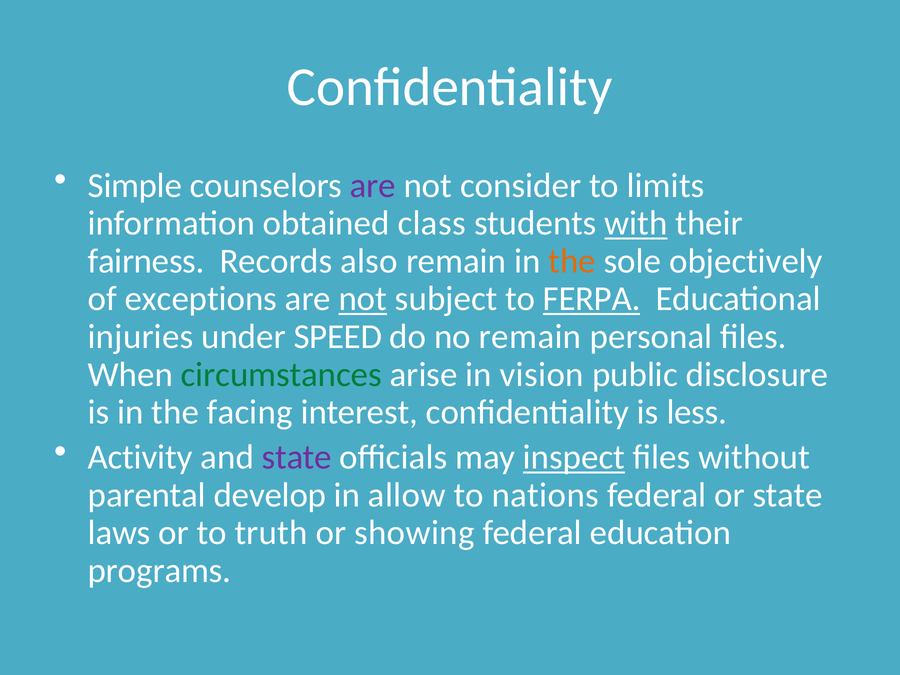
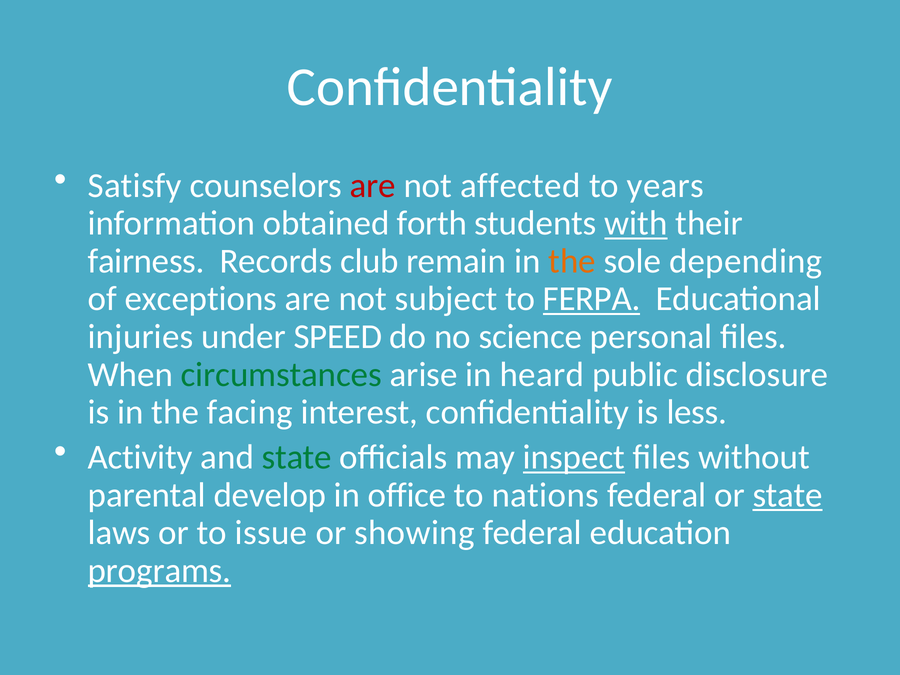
Simple: Simple -> Satisfy
are at (373, 185) colour: purple -> red
consider: consider -> affected
limits: limits -> years
class: class -> forth
also: also -> club
objectively: objectively -> depending
not at (363, 299) underline: present -> none
no remain: remain -> science
vision: vision -> heard
state at (297, 457) colour: purple -> green
allow: allow -> office
state at (788, 495) underline: none -> present
truth: truth -> issue
programs underline: none -> present
